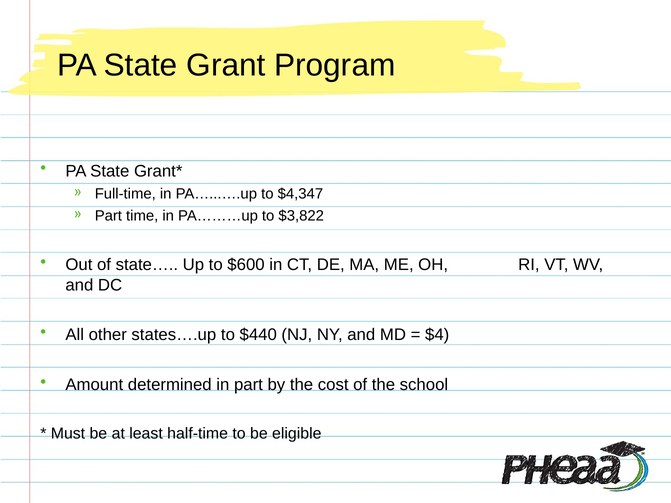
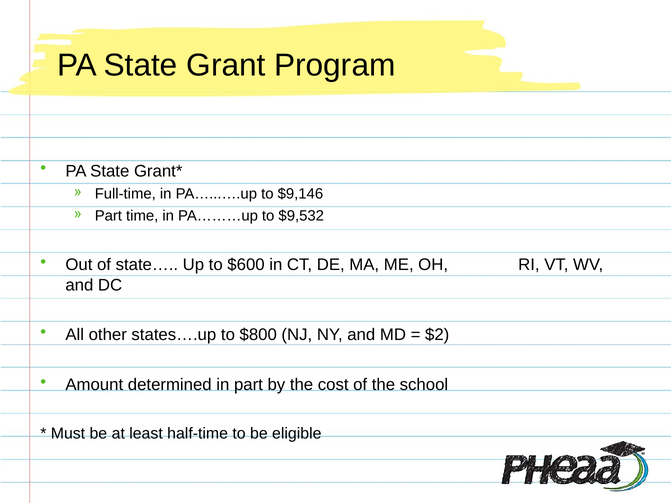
$4,347: $4,347 -> $9,146
$3,822: $3,822 -> $9,532
$440: $440 -> $800
$4: $4 -> $2
